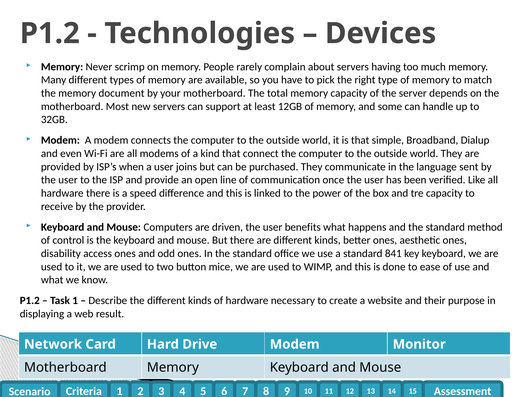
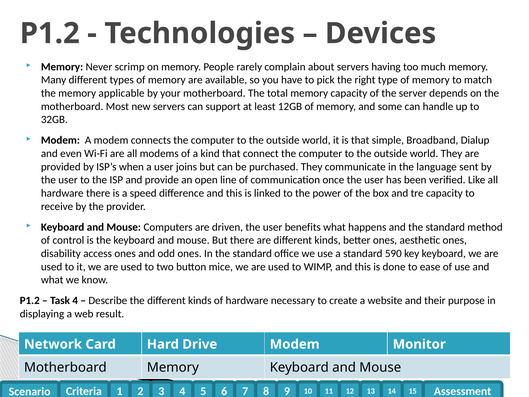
document: document -> applicable
841: 841 -> 590
Task 1: 1 -> 4
